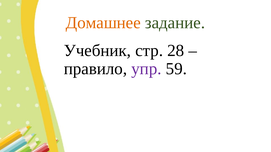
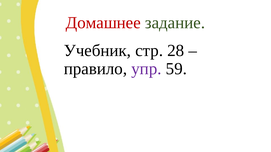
Домашнее colour: orange -> red
